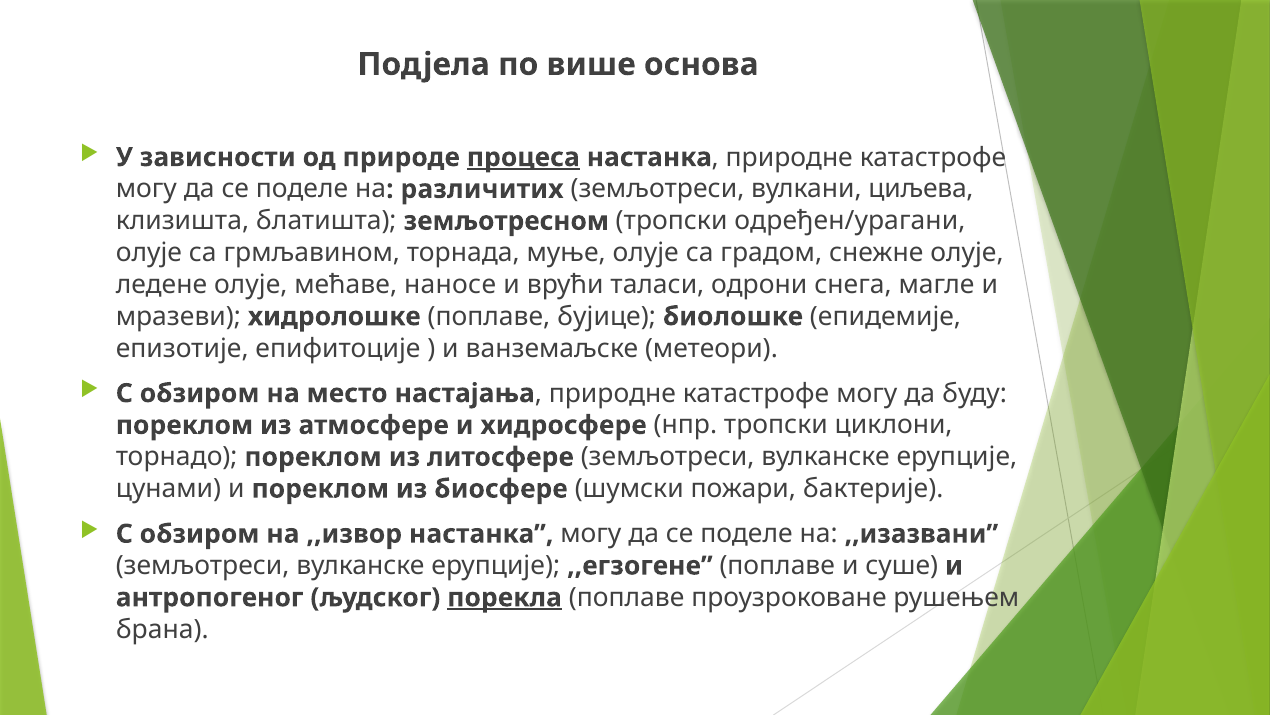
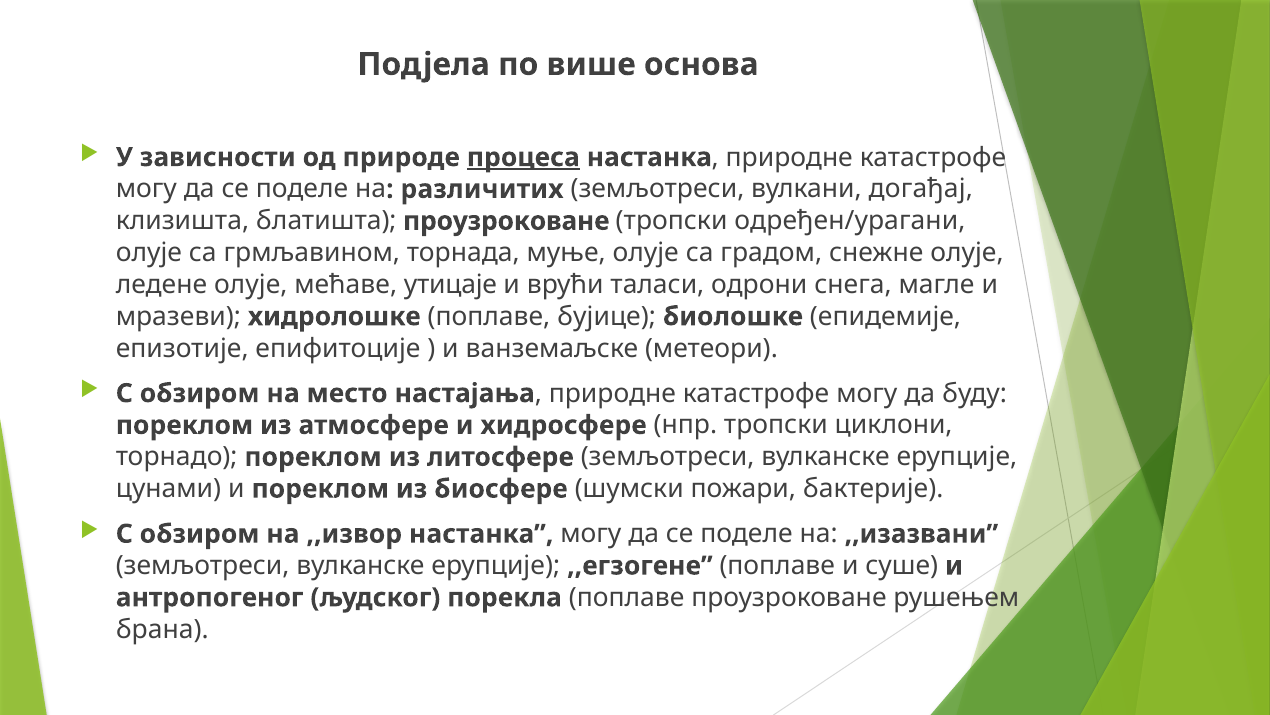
циљева: циљева -> догађај
блатишта земљотресном: земљотресном -> проузроковане
наносе: наносе -> утицаје
порекла underline: present -> none
